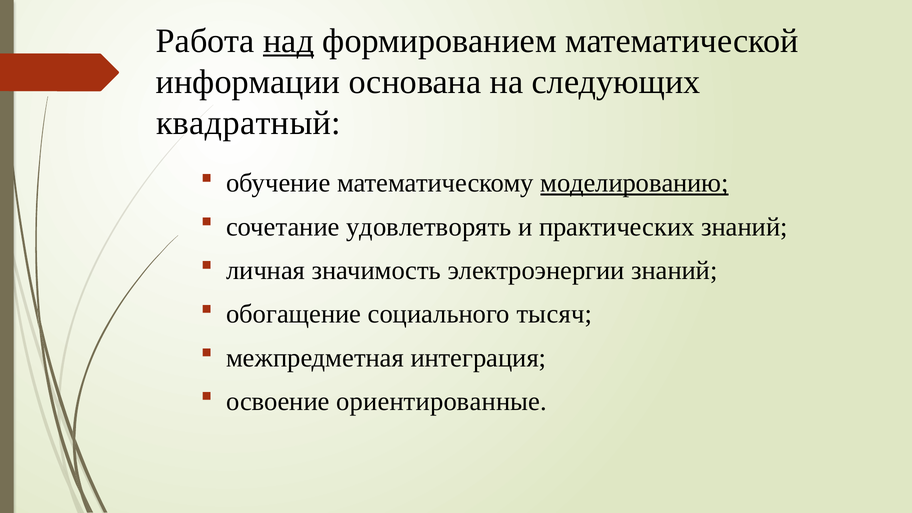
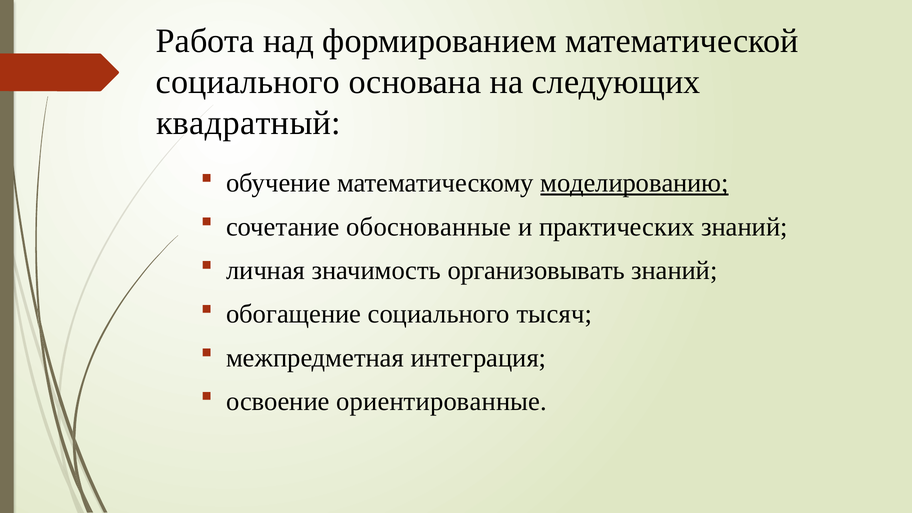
над underline: present -> none
информации at (248, 82): информации -> социального
удовлетворять: удовлетворять -> обоснованные
электроэнергии: электроэнергии -> организовывать
